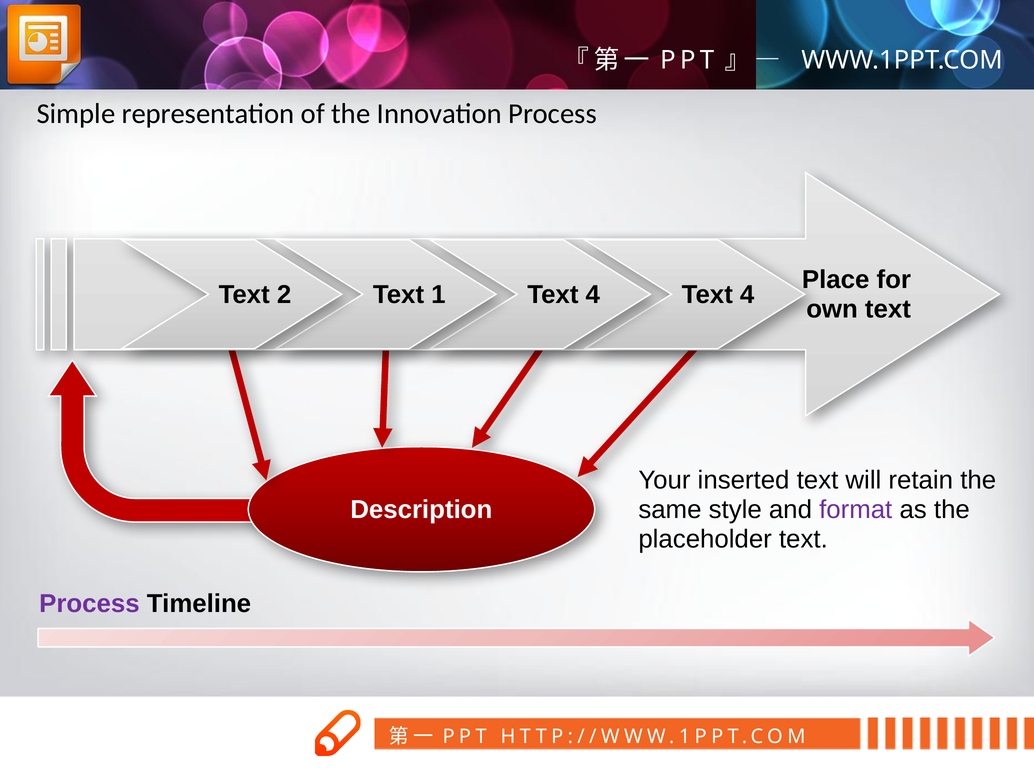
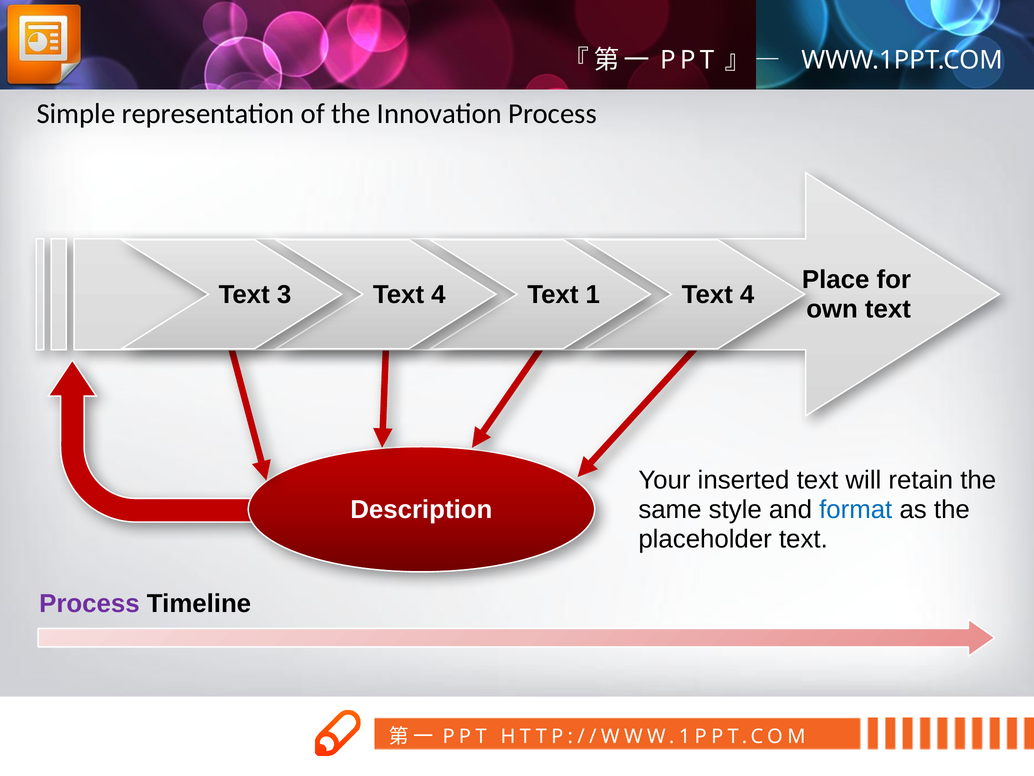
2: 2 -> 3
1 at (438, 294): 1 -> 4
4 at (593, 294): 4 -> 1
format colour: purple -> blue
